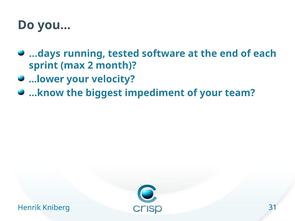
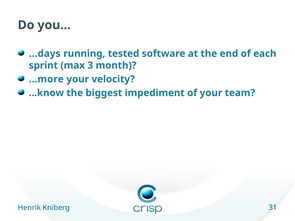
2: 2 -> 3
...lower: ...lower -> ...more
